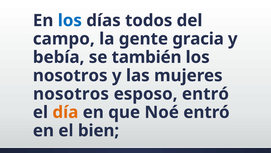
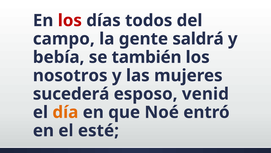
los at (70, 20) colour: blue -> red
gracia: gracia -> saldrá
nosotros at (71, 94): nosotros -> sucederá
esposo entró: entró -> venid
bien: bien -> esté
